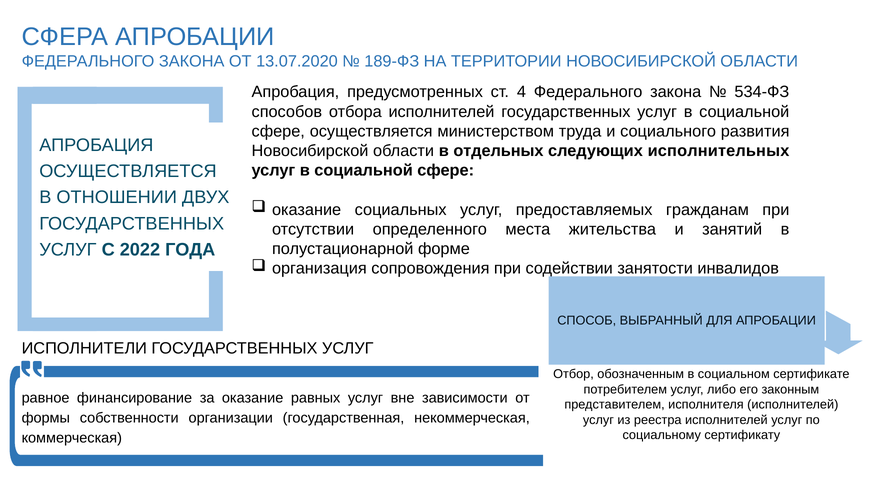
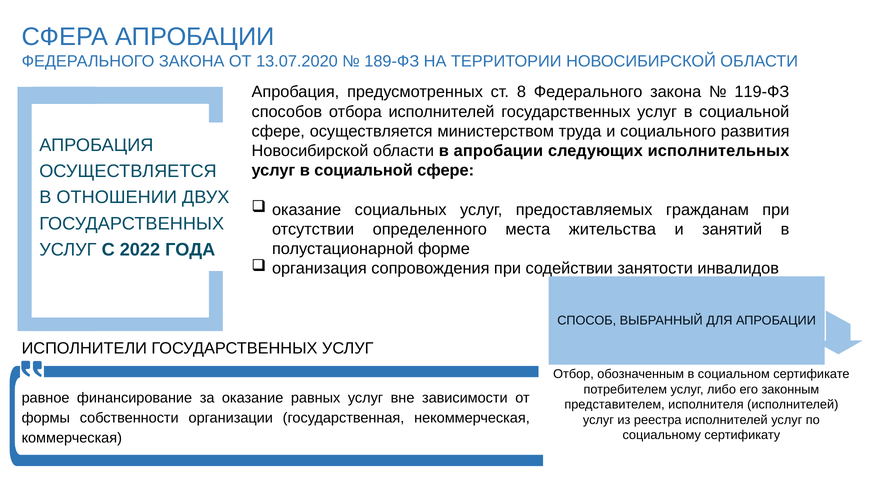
4: 4 -> 8
534-ФЗ: 534-ФЗ -> 119-ФЗ
в отдельных: отдельных -> апробации
